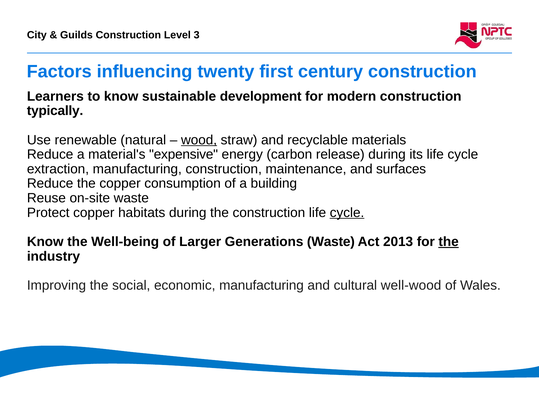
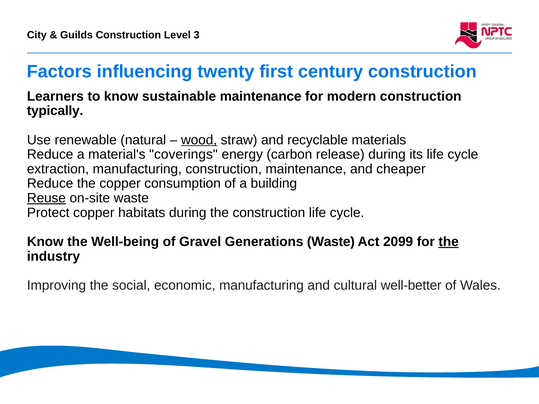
sustainable development: development -> maintenance
expensive: expensive -> coverings
surfaces: surfaces -> cheaper
Reuse underline: none -> present
cycle at (347, 213) underline: present -> none
Larger: Larger -> Gravel
2013: 2013 -> 2099
well-wood: well-wood -> well-better
